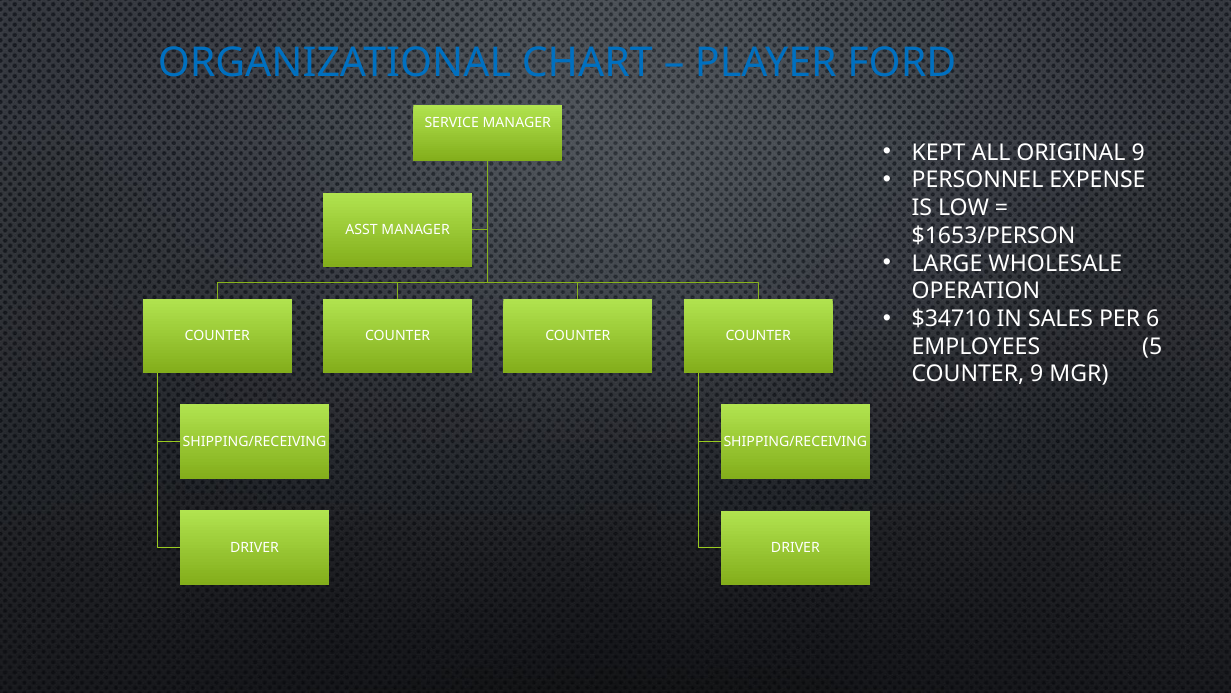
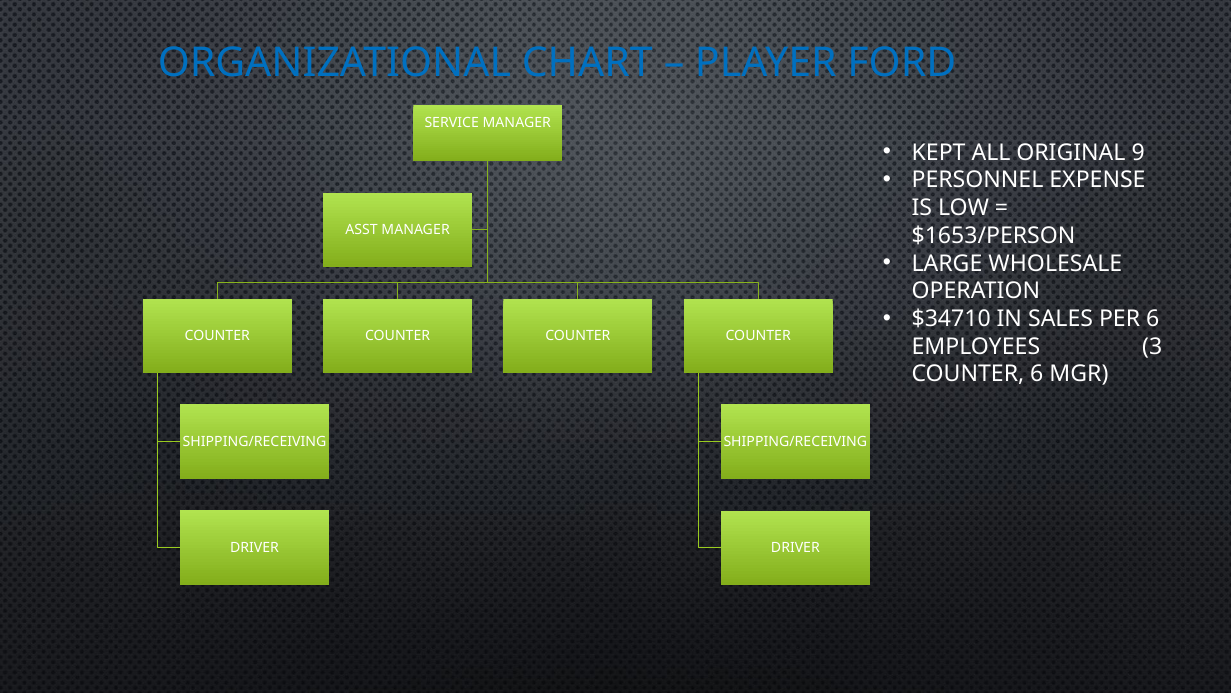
5: 5 -> 3
COUNTER 9: 9 -> 6
